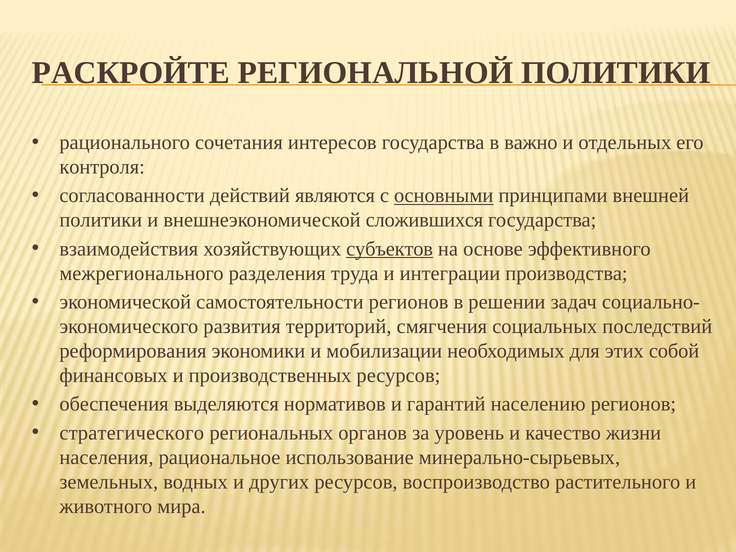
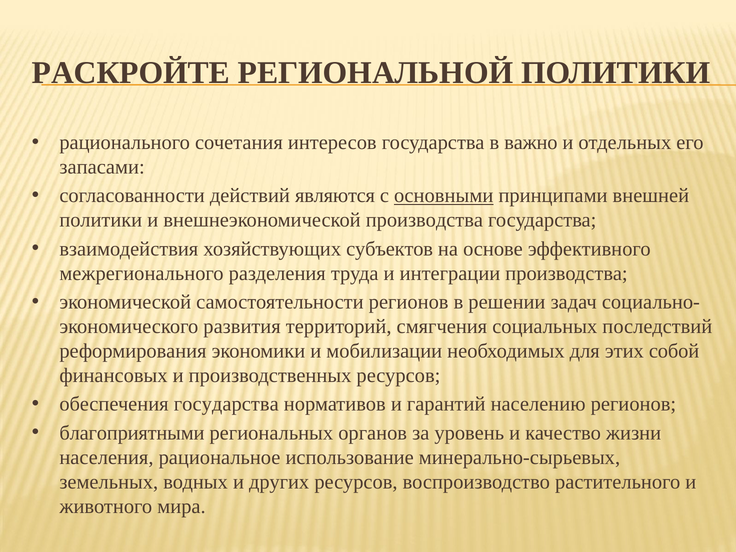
контроля: контроля -> запасами
внешнеэкономической сложившихся: сложившихся -> производства
субъектов underline: present -> none
обеспечения выделяются: выделяются -> государства
стратегического: стратегического -> благоприятными
